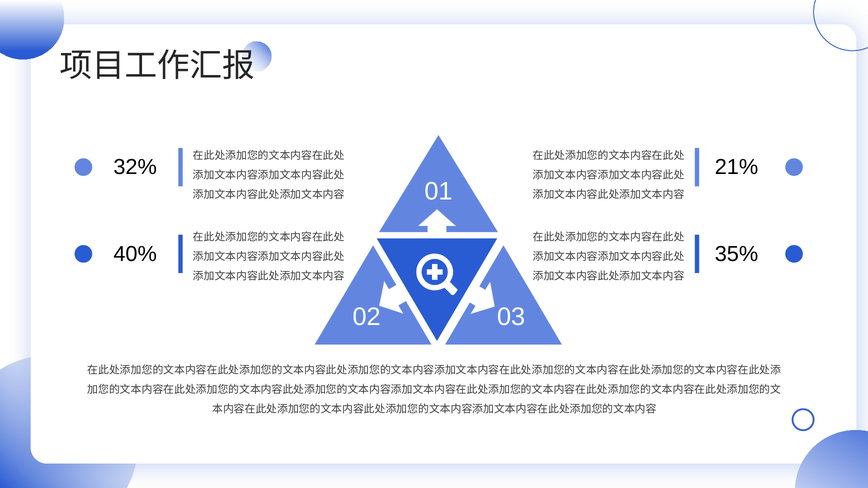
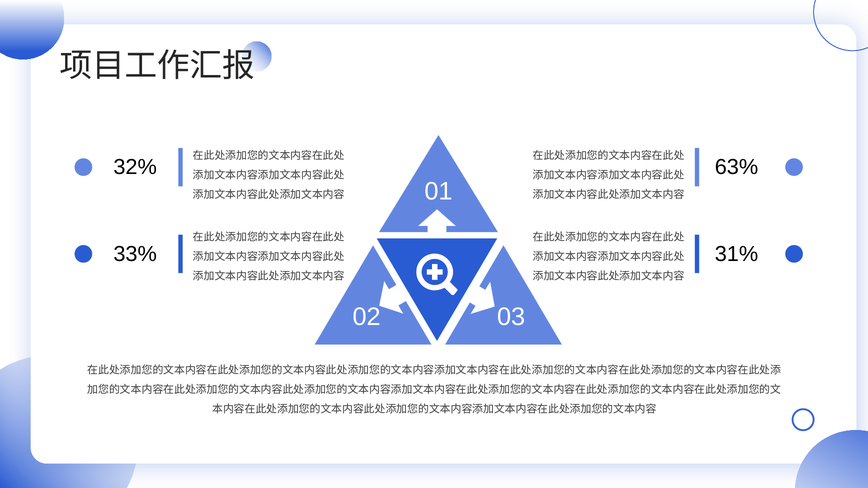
21%: 21% -> 63%
40%: 40% -> 33%
35%: 35% -> 31%
